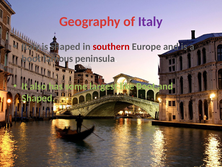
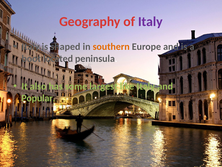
southern colour: red -> orange
famous: famous -> located
like Boot: Boot -> Italy
Shaped at (38, 98): Shaped -> Popular
